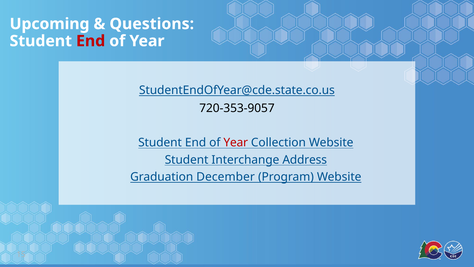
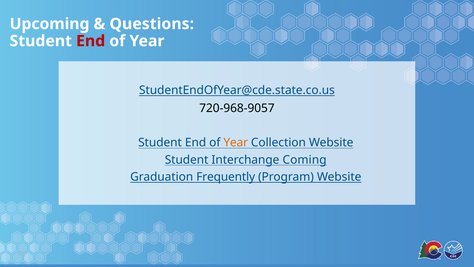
720-353-9057: 720-353-9057 -> 720-968-9057
Year at (236, 143) colour: red -> orange
Address: Address -> Coming
December: December -> Frequently
